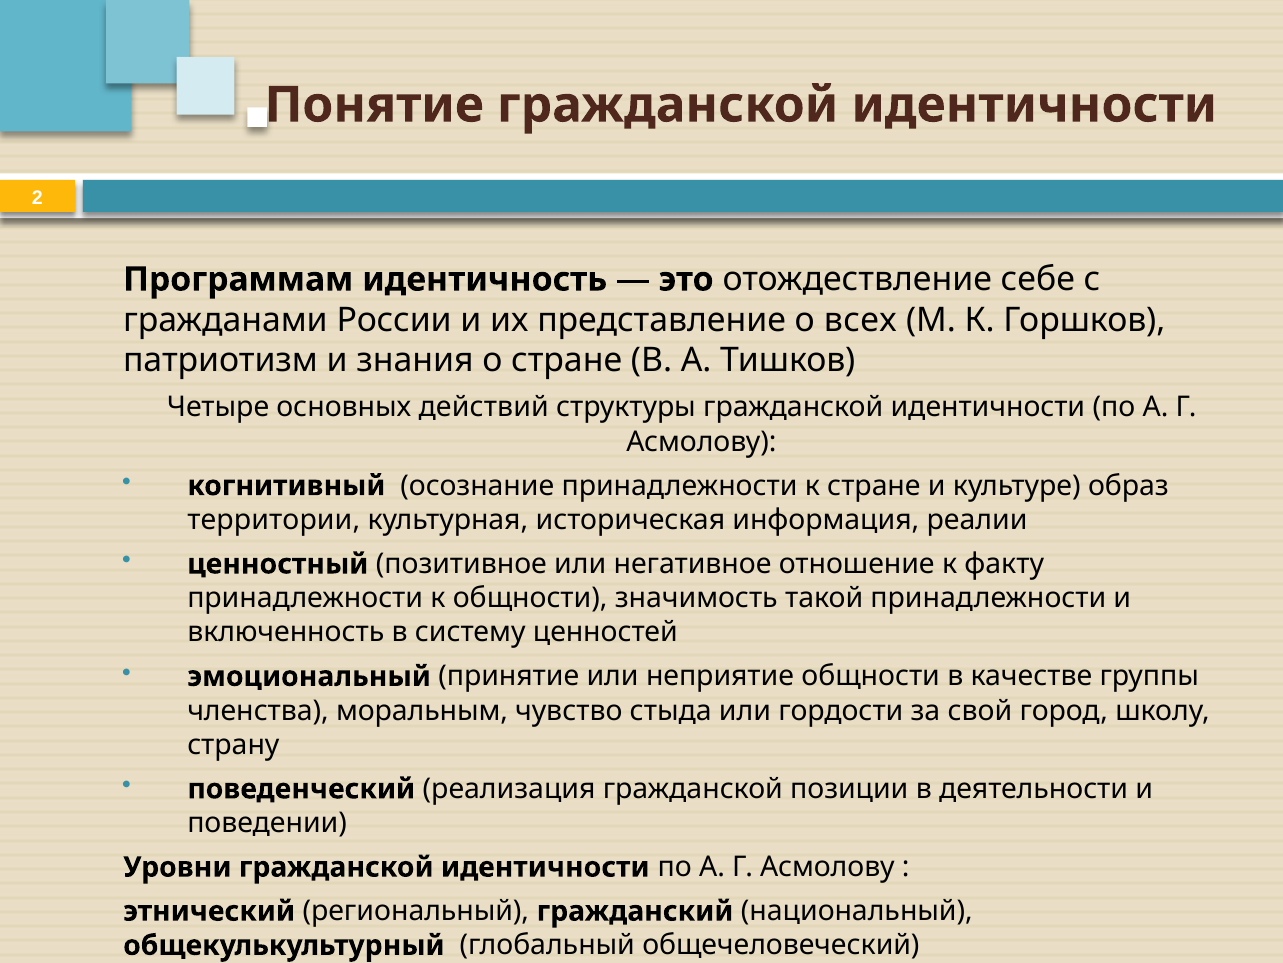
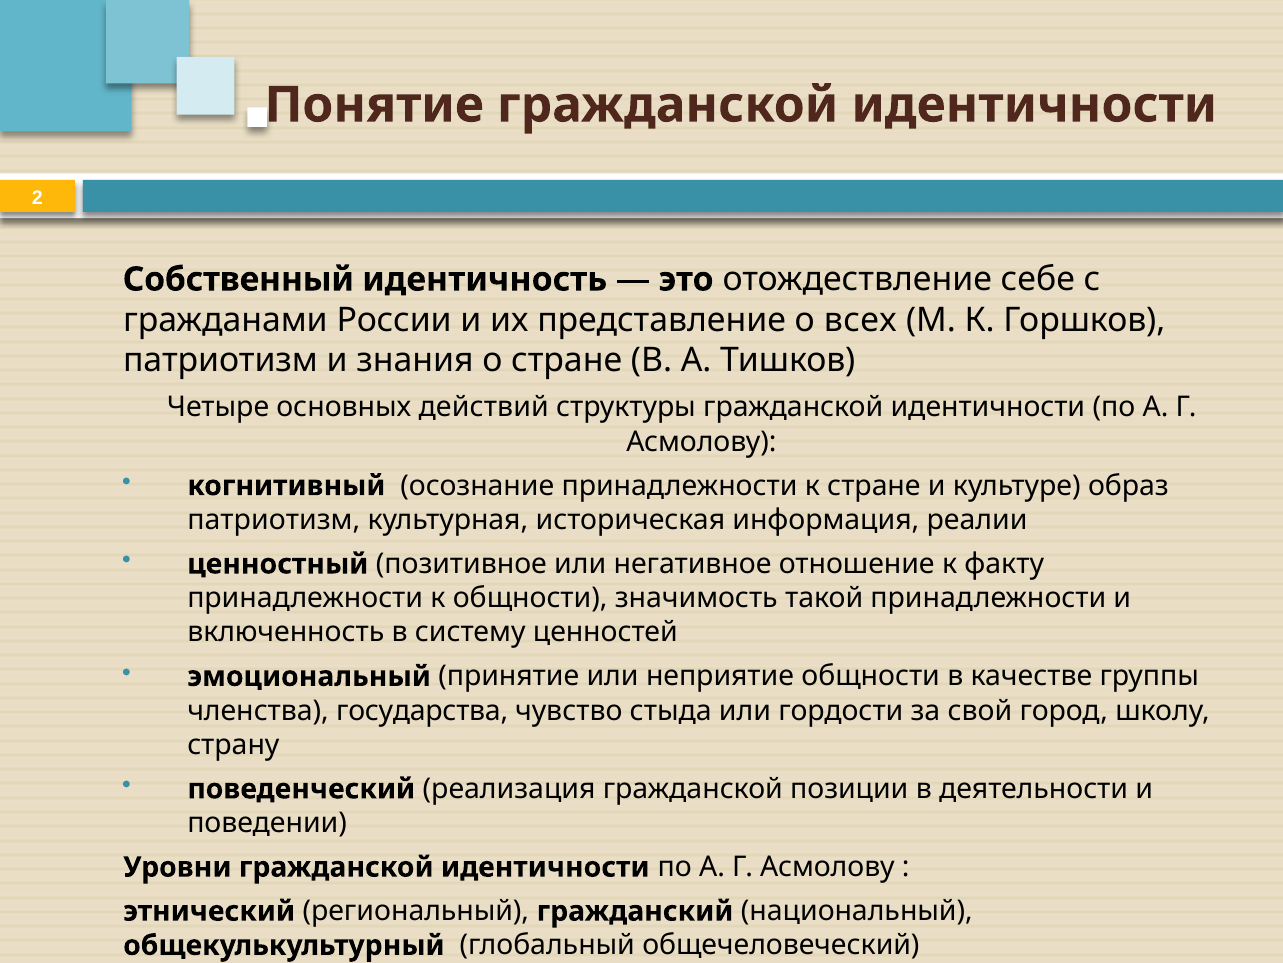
Программам: Программам -> Собственный
территории at (274, 520): территории -> патриотизм
моральным: моральным -> государства
